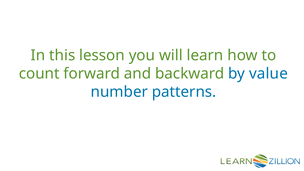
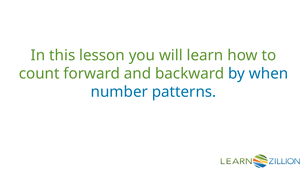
value: value -> when
